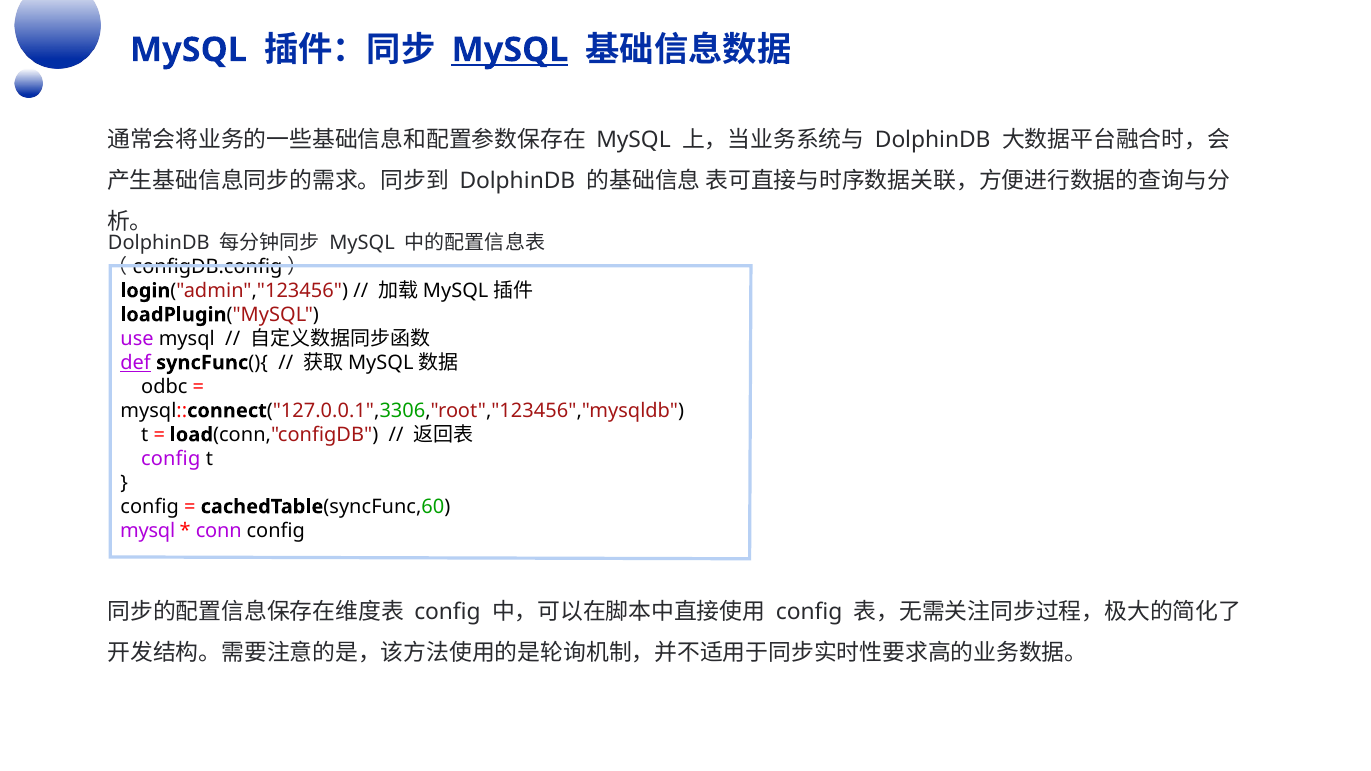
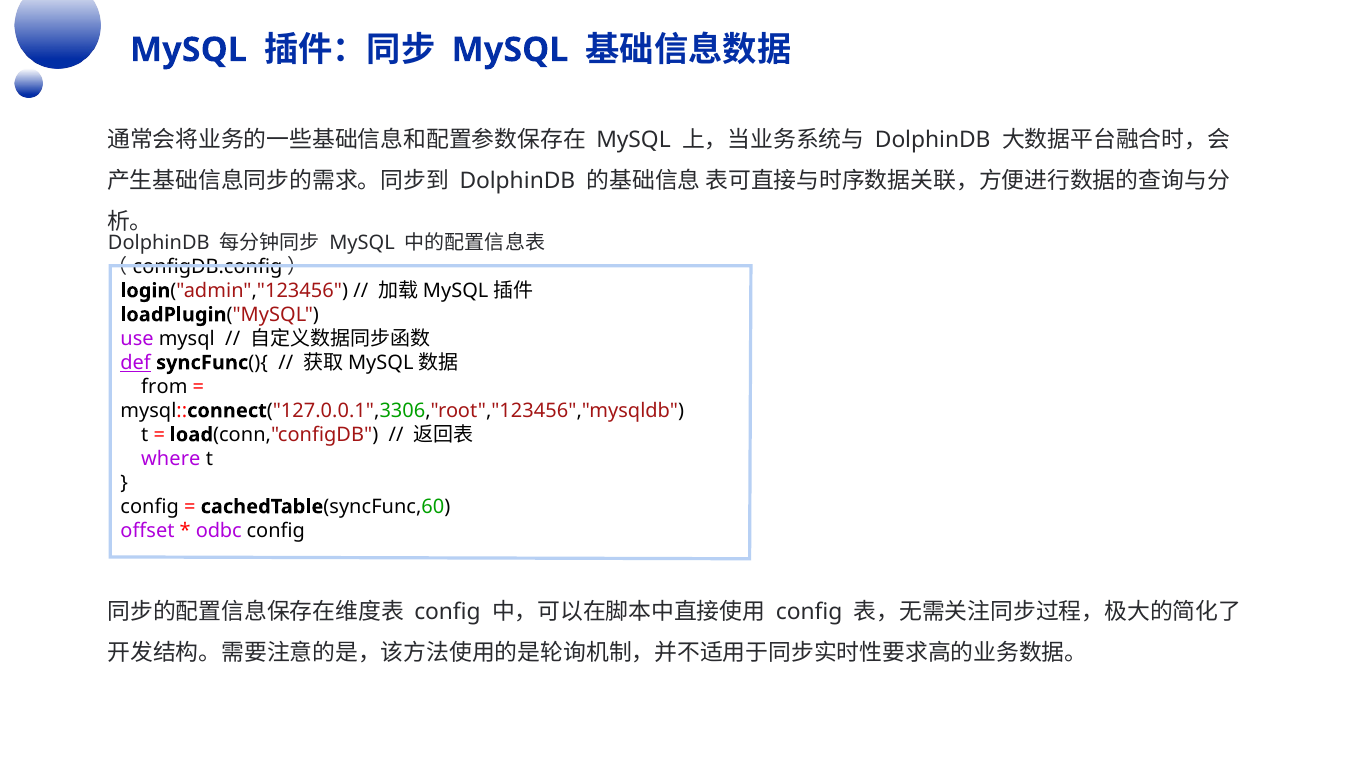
MySQL at (510, 50) underline: present -> none
odbc: odbc -> from
config at (171, 459): config -> where
mysql at (148, 531): mysql -> offset
conn: conn -> odbc
